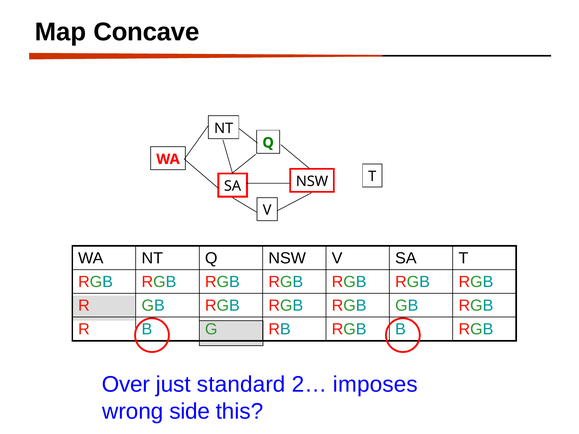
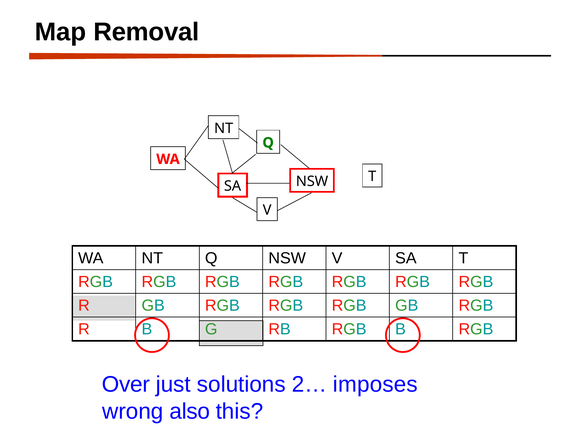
Concave: Concave -> Removal
standard: standard -> solutions
side: side -> also
